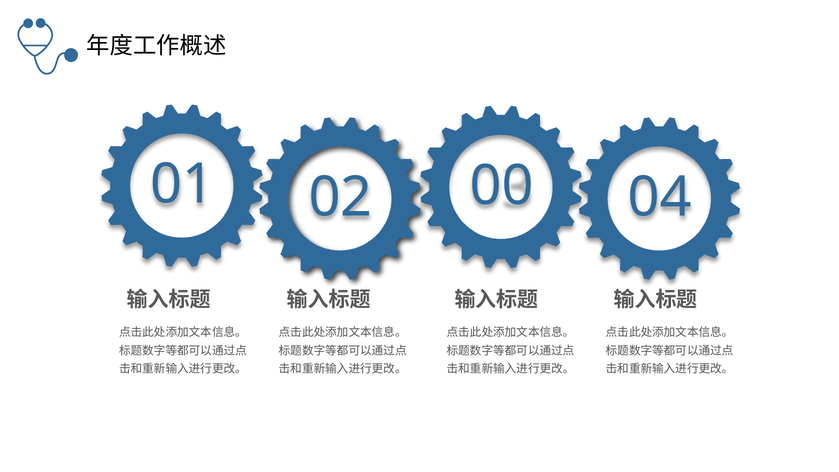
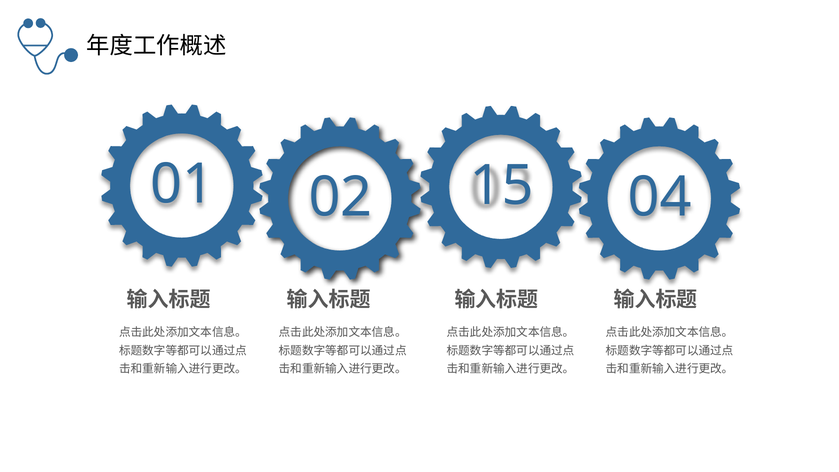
00: 00 -> 15
